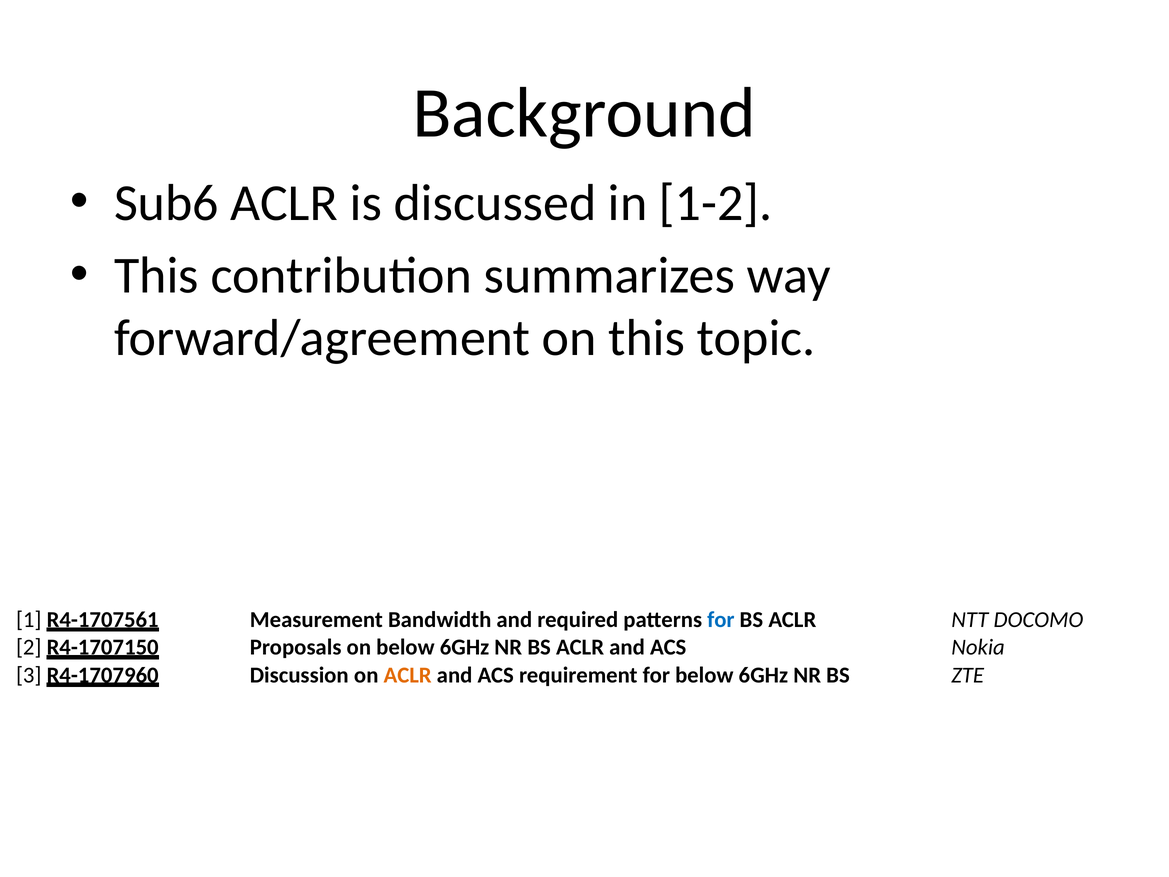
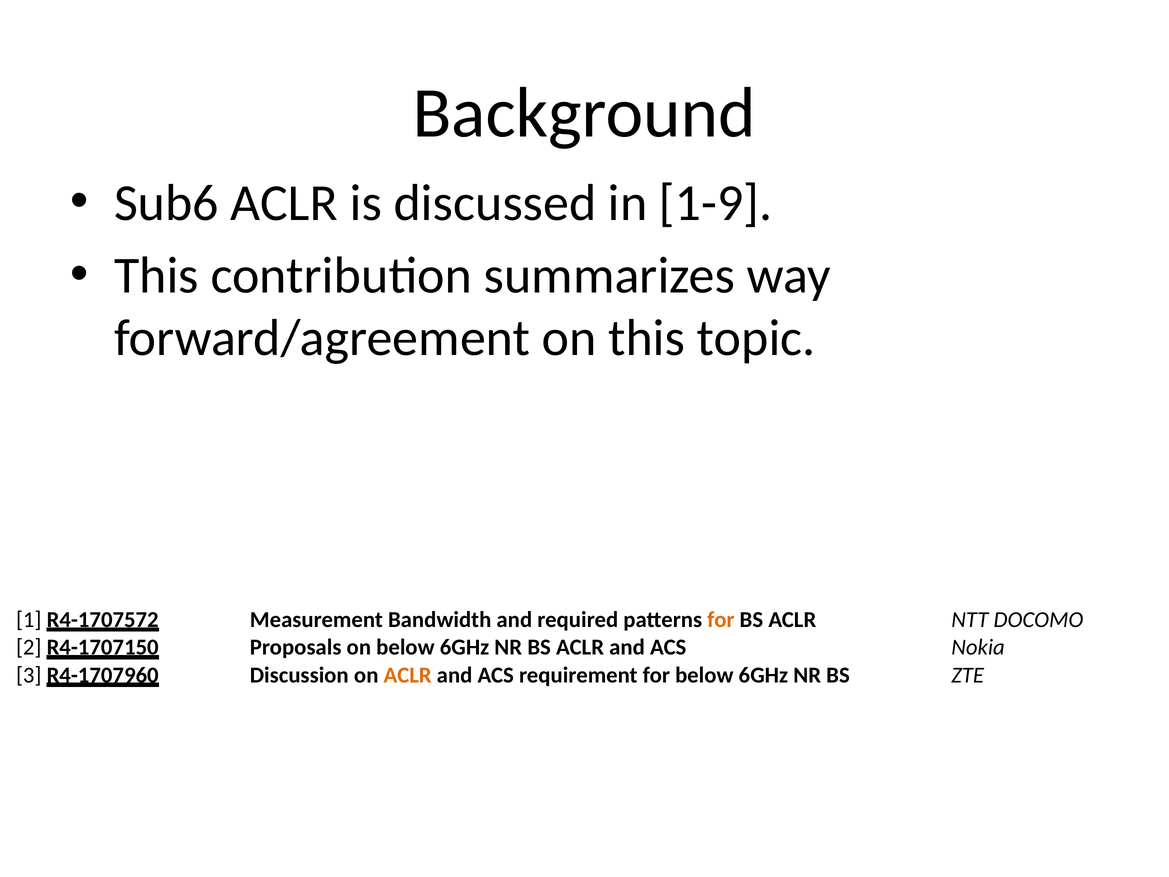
1-2: 1-2 -> 1-9
R4-1707561: R4-1707561 -> R4-1707572
for at (721, 620) colour: blue -> orange
